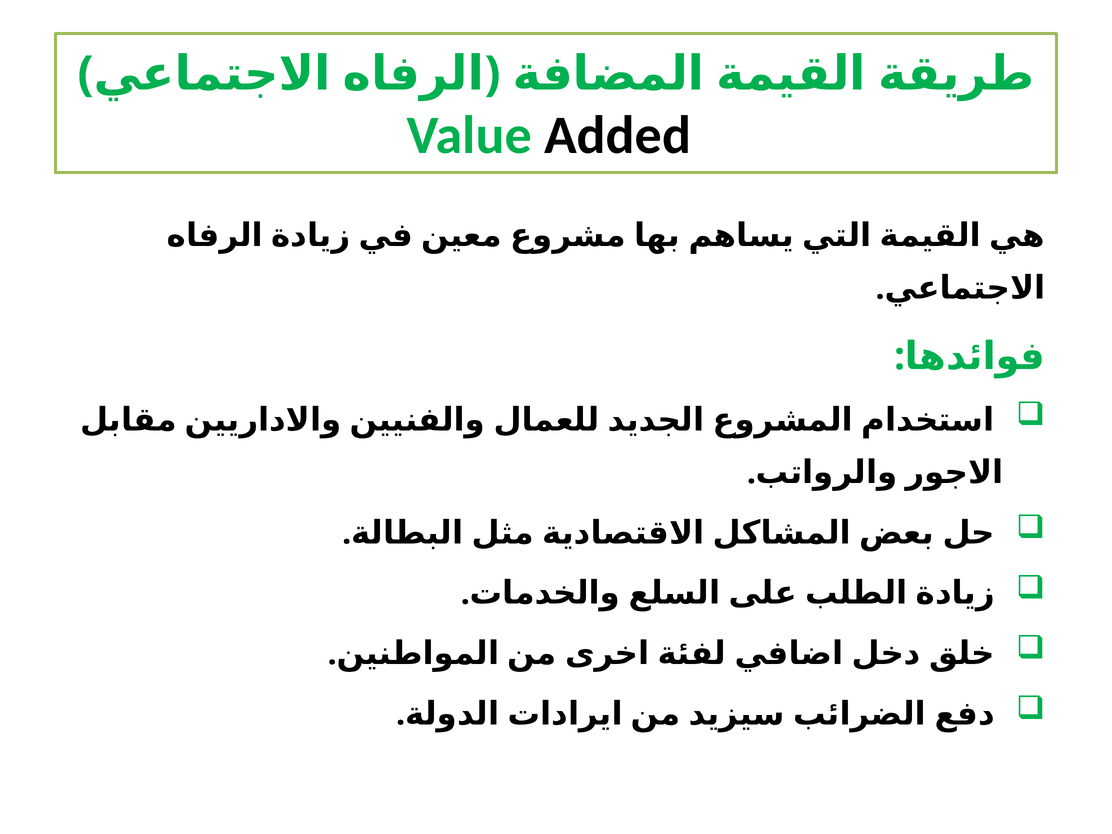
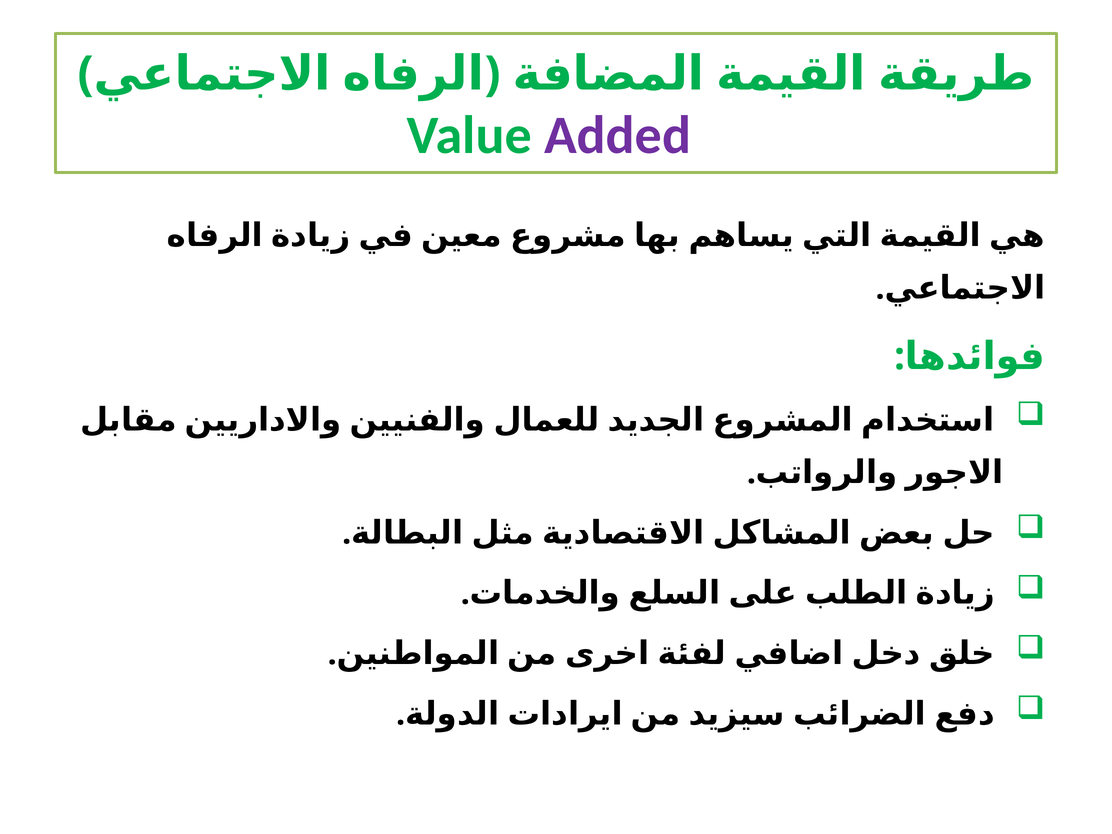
Added colour: black -> purple
